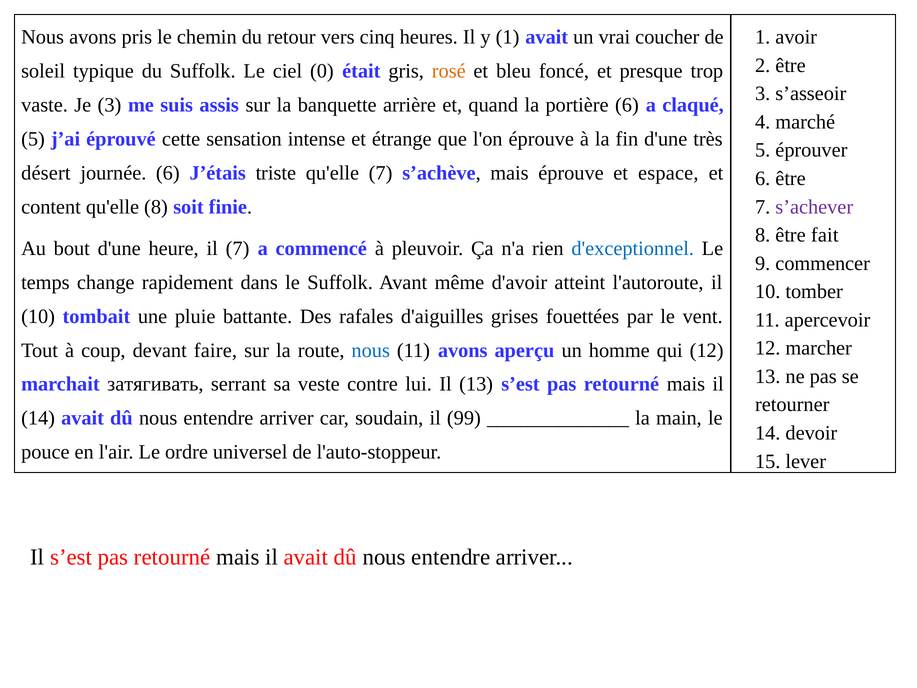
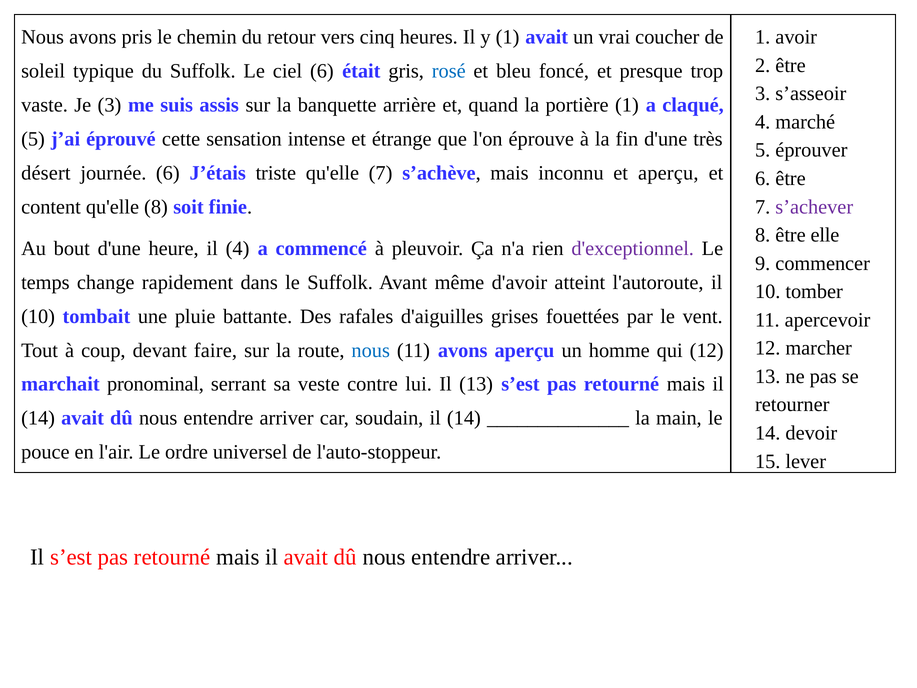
ciel 0: 0 -> 6
rosé colour: orange -> blue
portière 6: 6 -> 1
mais éprouve: éprouve -> inconnu
et espace: espace -> aperçu
fait: fait -> elle
il 7: 7 -> 4
d'exceptionnel colour: blue -> purple
затягивать: затягивать -> pronominal
soudain il 99: 99 -> 14
